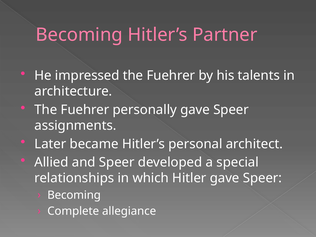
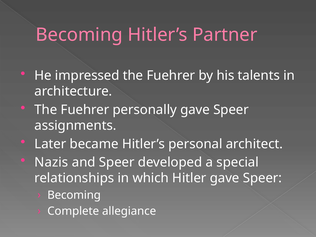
Allied: Allied -> Nazis
